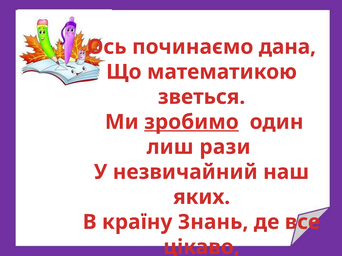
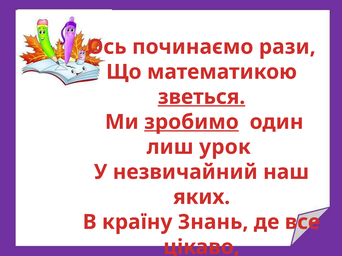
дана: дана -> рази
зветься underline: none -> present
рази: рази -> урок
